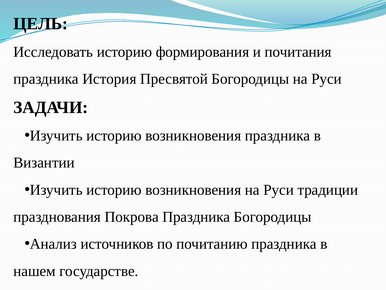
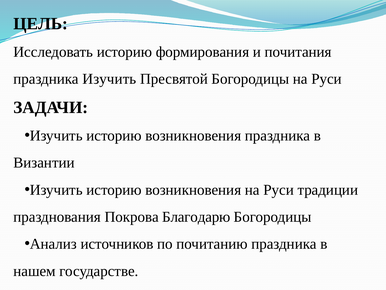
праздника История: История -> Изучить
Покрова Праздника: Праздника -> Благодарю
